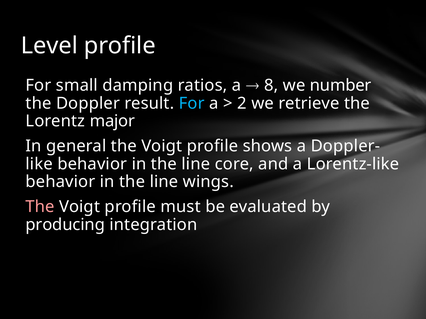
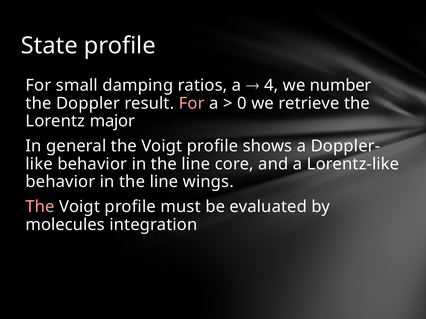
Level: Level -> State
8: 8 -> 4
For at (192, 103) colour: light blue -> pink
2: 2 -> 0
producing: producing -> molecules
